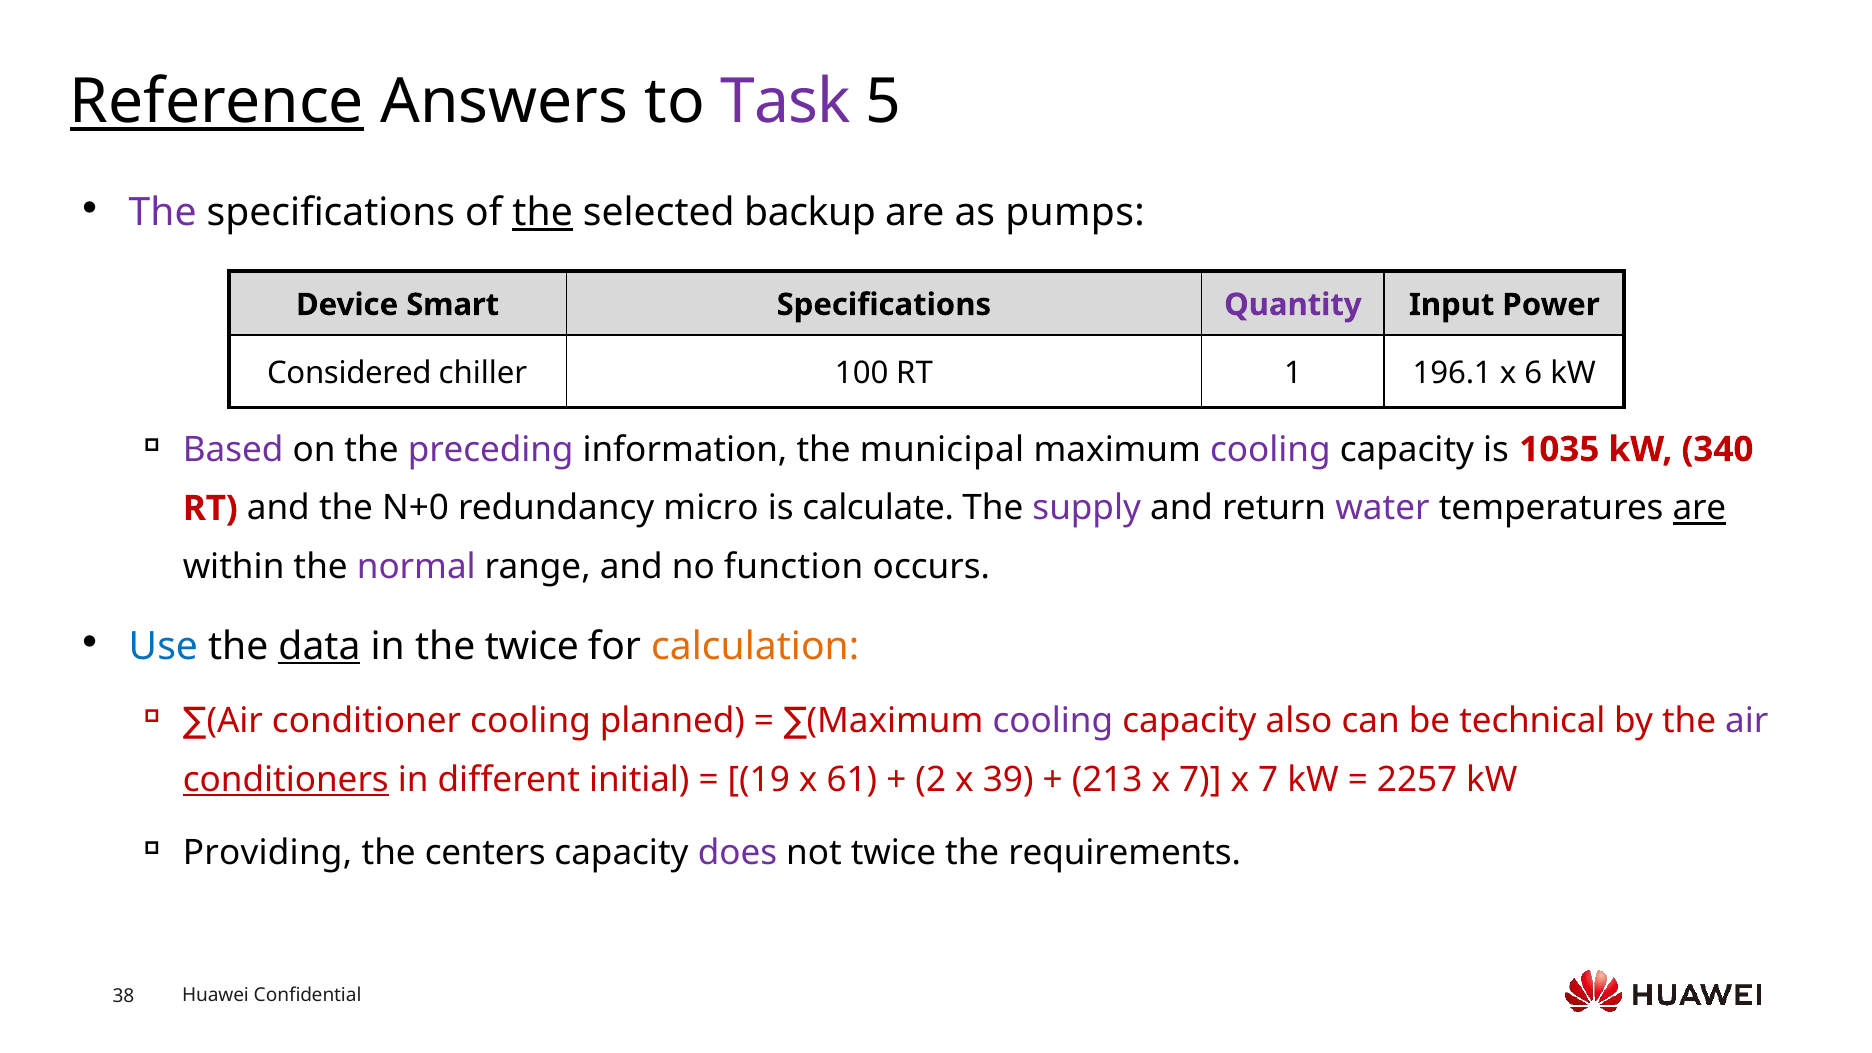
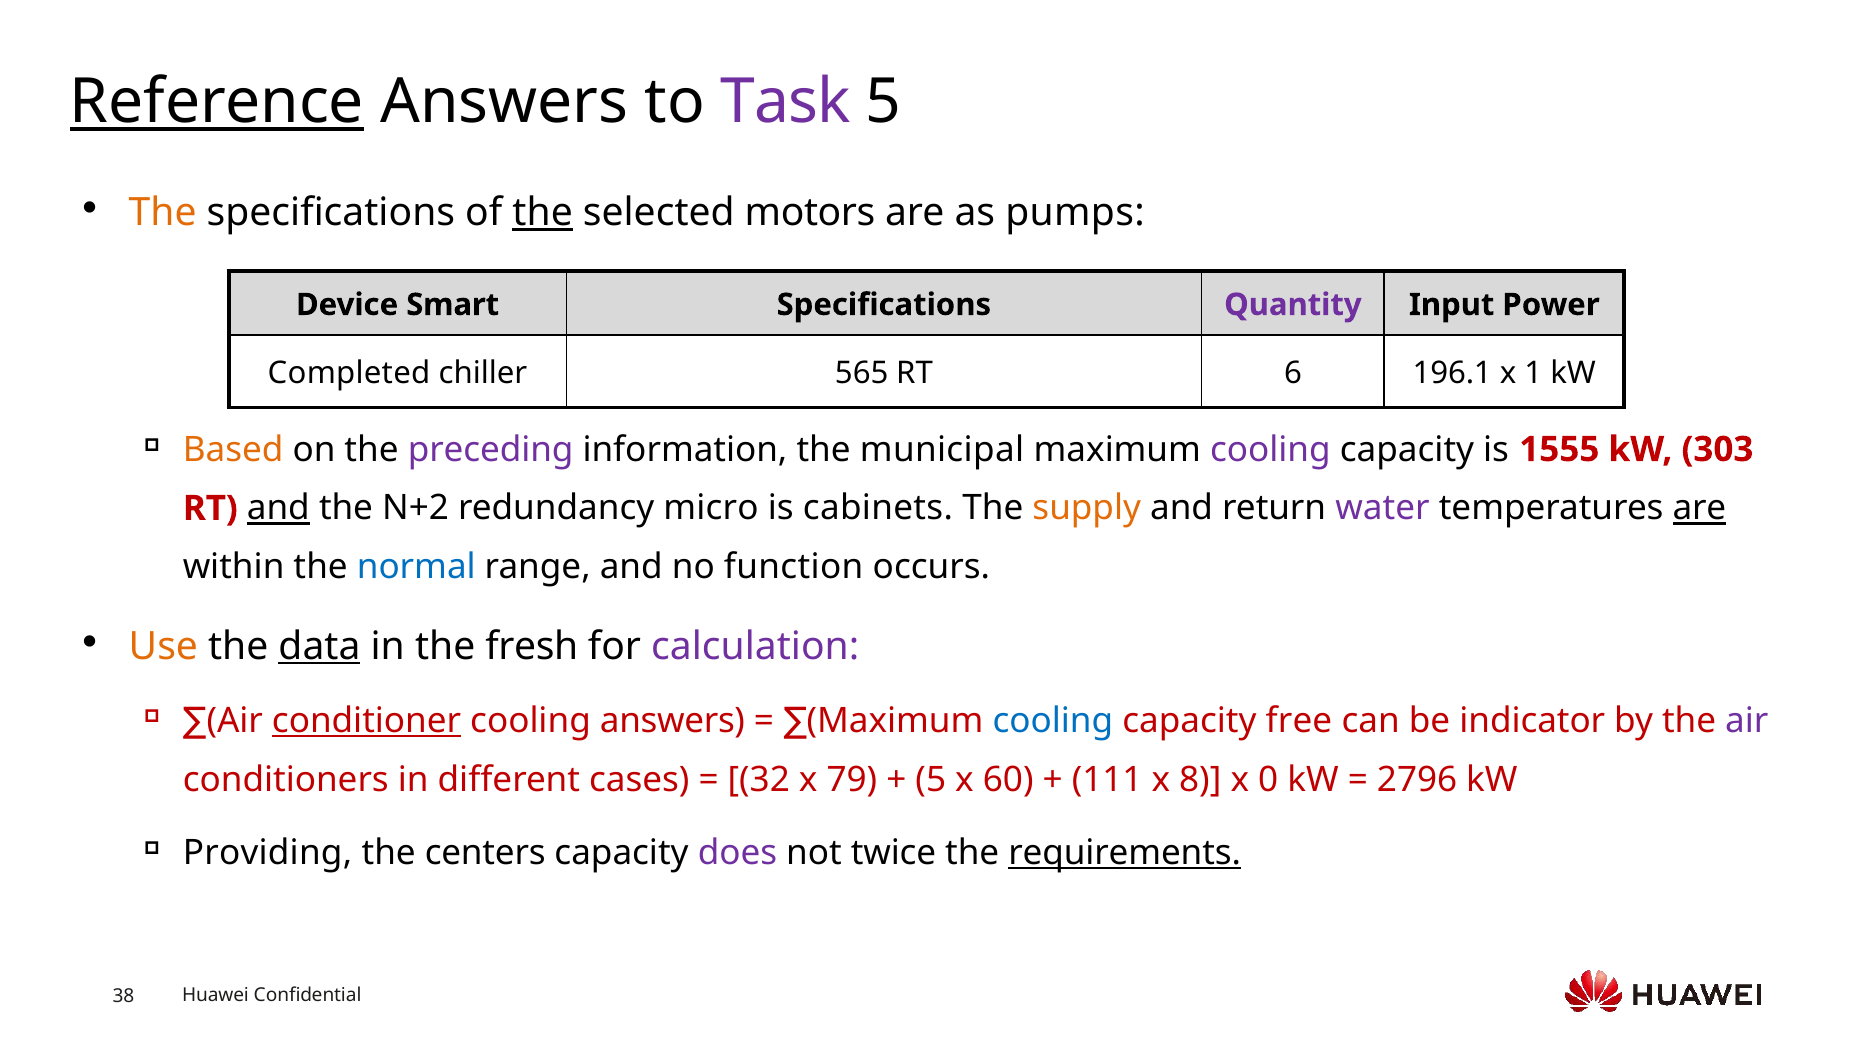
The at (163, 213) colour: purple -> orange
backup: backup -> motors
Considered: Considered -> Completed
100: 100 -> 565
1: 1 -> 6
6: 6 -> 1
Based colour: purple -> orange
1035: 1035 -> 1555
340: 340 -> 303
and at (278, 508) underline: none -> present
N+0: N+0 -> N+2
calculate: calculate -> cabinets
supply colour: purple -> orange
normal colour: purple -> blue
Use colour: blue -> orange
the twice: twice -> fresh
calculation colour: orange -> purple
conditioner underline: none -> present
cooling planned: planned -> answers
cooling at (1053, 721) colour: purple -> blue
also: also -> free
technical: technical -> indicator
conditioners underline: present -> none
initial: initial -> cases
19: 19 -> 32
61: 61 -> 79
2 at (931, 780): 2 -> 5
39: 39 -> 60
213: 213 -> 111
7 at (1200, 780): 7 -> 8
7 at (1268, 780): 7 -> 0
2257: 2257 -> 2796
requirements underline: none -> present
